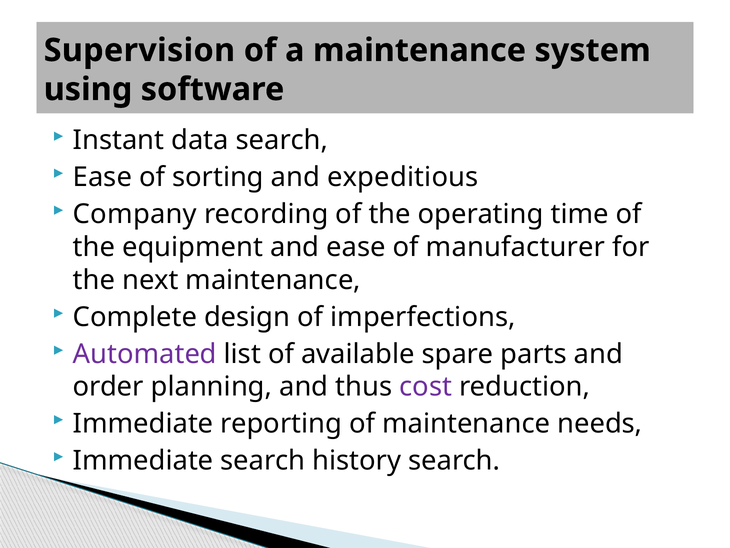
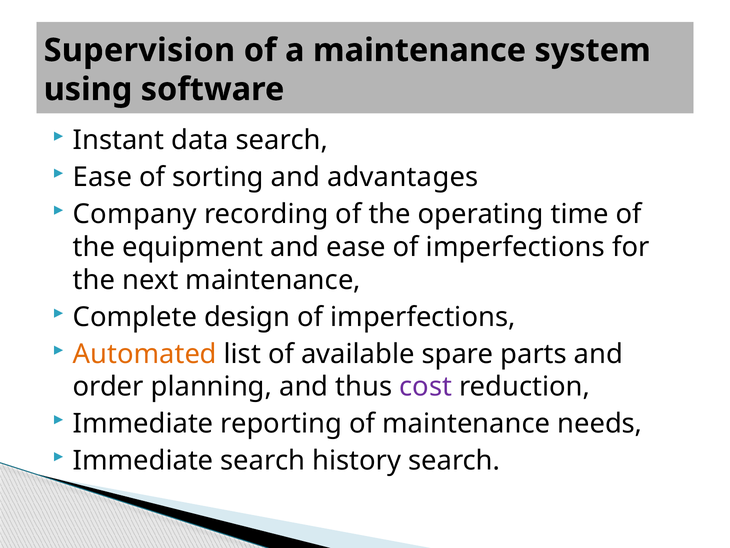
expeditious: expeditious -> advantages
ease of manufacturer: manufacturer -> imperfections
Automated colour: purple -> orange
